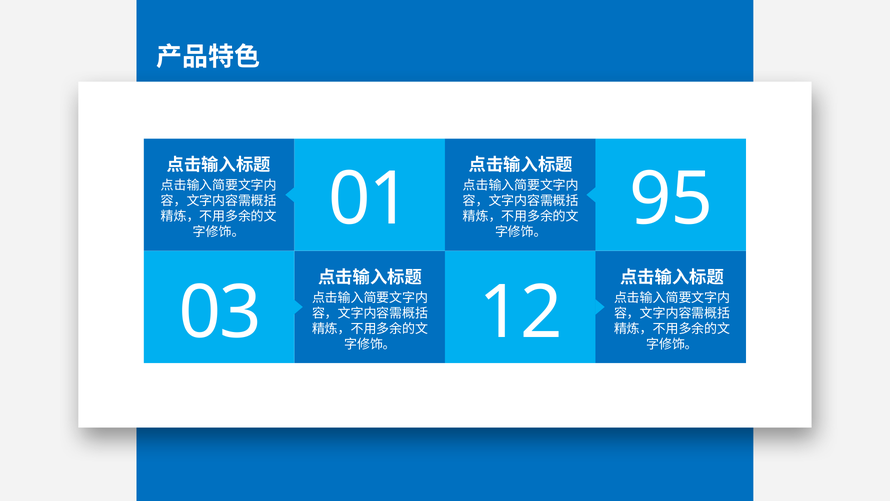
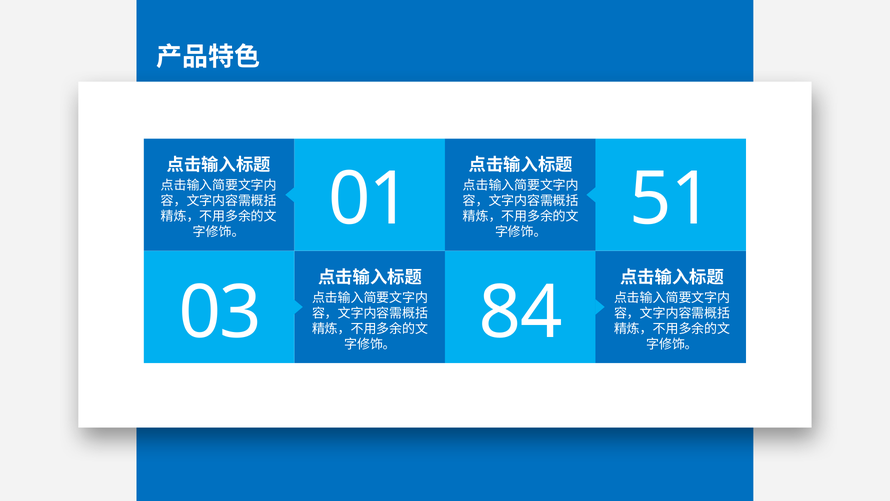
95: 95 -> 51
12: 12 -> 84
